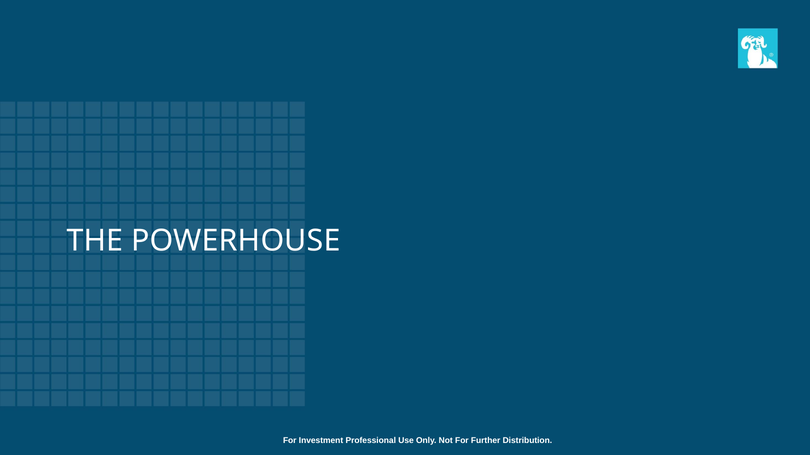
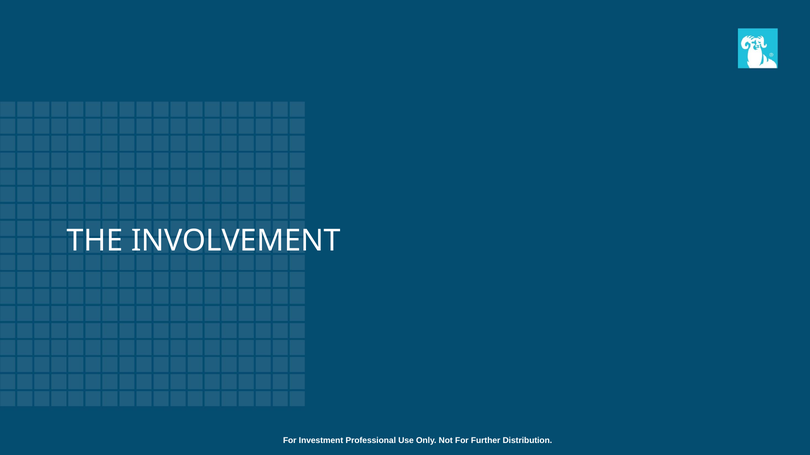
POWERHOUSE: POWERHOUSE -> INVOLVEMENT
